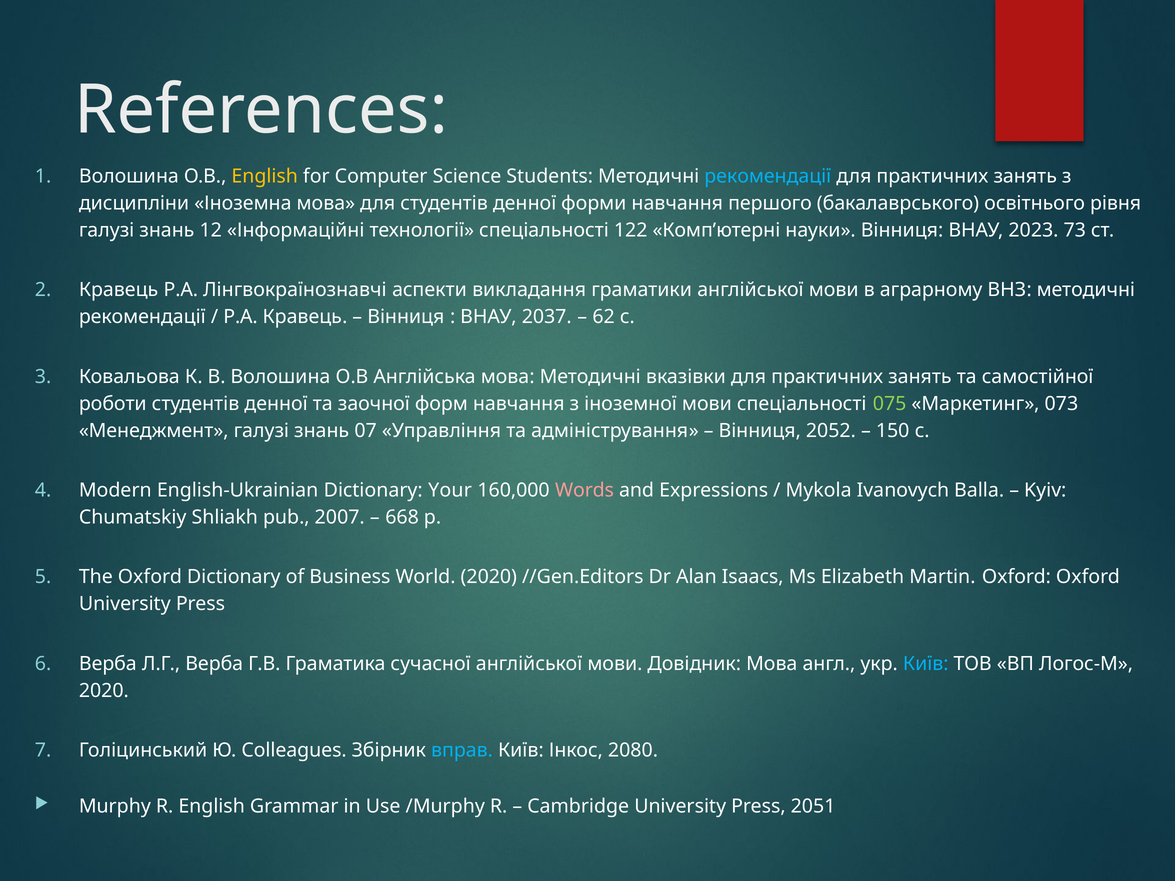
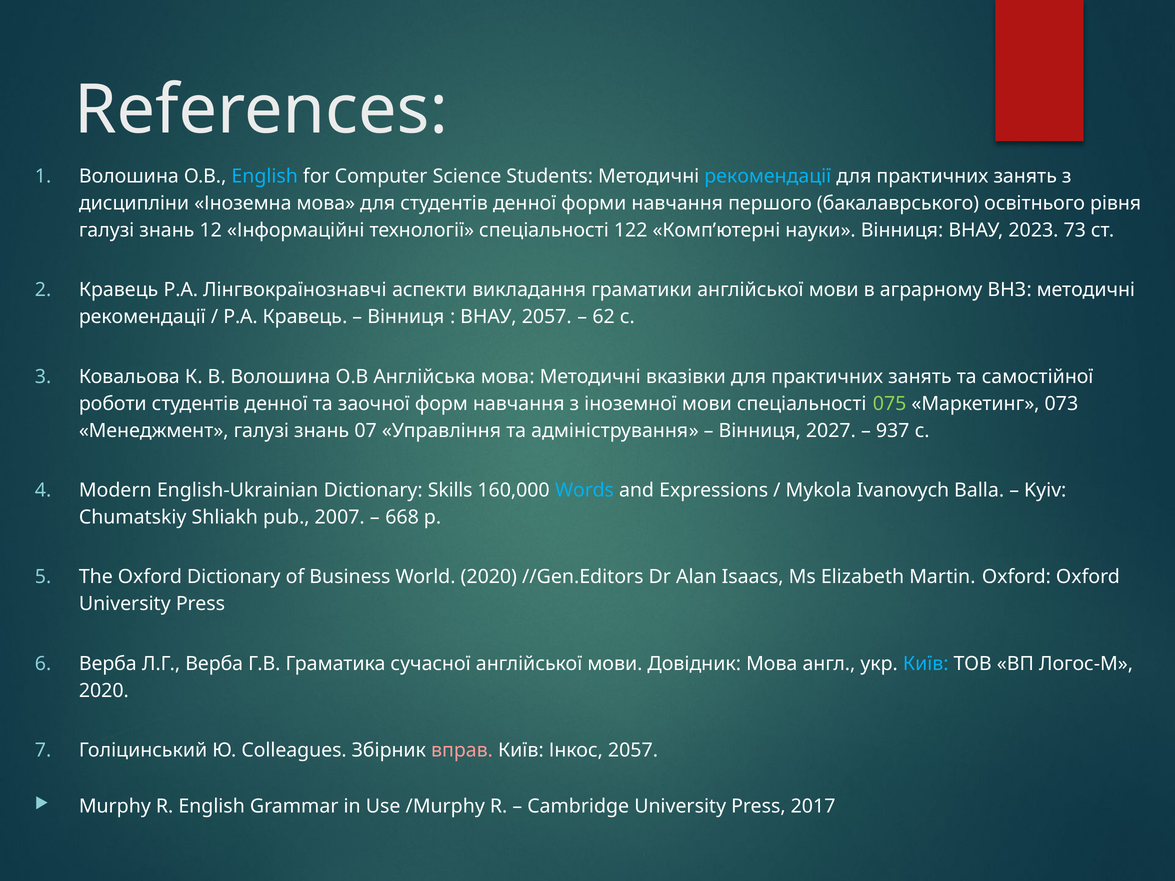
English at (265, 176) colour: yellow -> light blue
ВНАУ 2037: 2037 -> 2057
2052: 2052 -> 2027
150: 150 -> 937
Your: Your -> Skills
Words colour: pink -> light blue
вправ colour: light blue -> pink
Інкос 2080: 2080 -> 2057
2051: 2051 -> 2017
